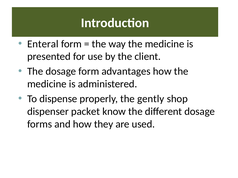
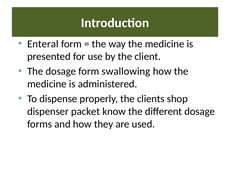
advantages: advantages -> swallowing
gently: gently -> clients
